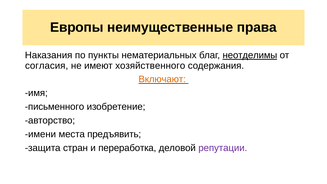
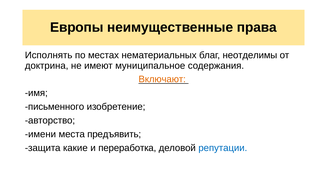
Наказания: Наказания -> Исполнять
пункты: пункты -> местах
неотделимы underline: present -> none
согласия: согласия -> доктрина
хозяйственного: хозяйственного -> муниципальное
стран: стран -> какие
репутации colour: purple -> blue
